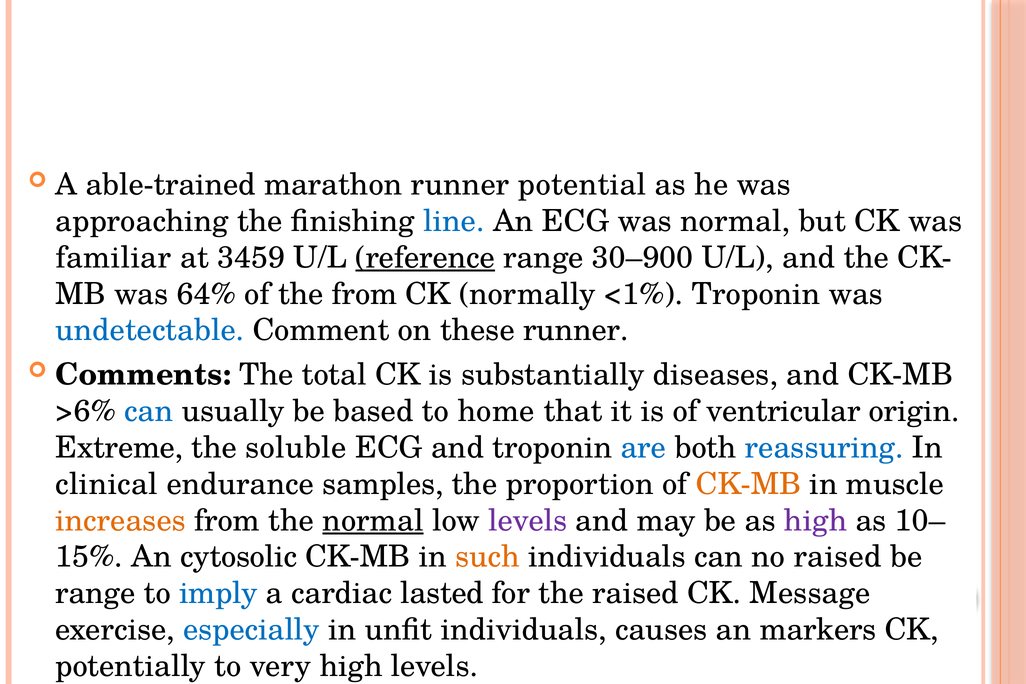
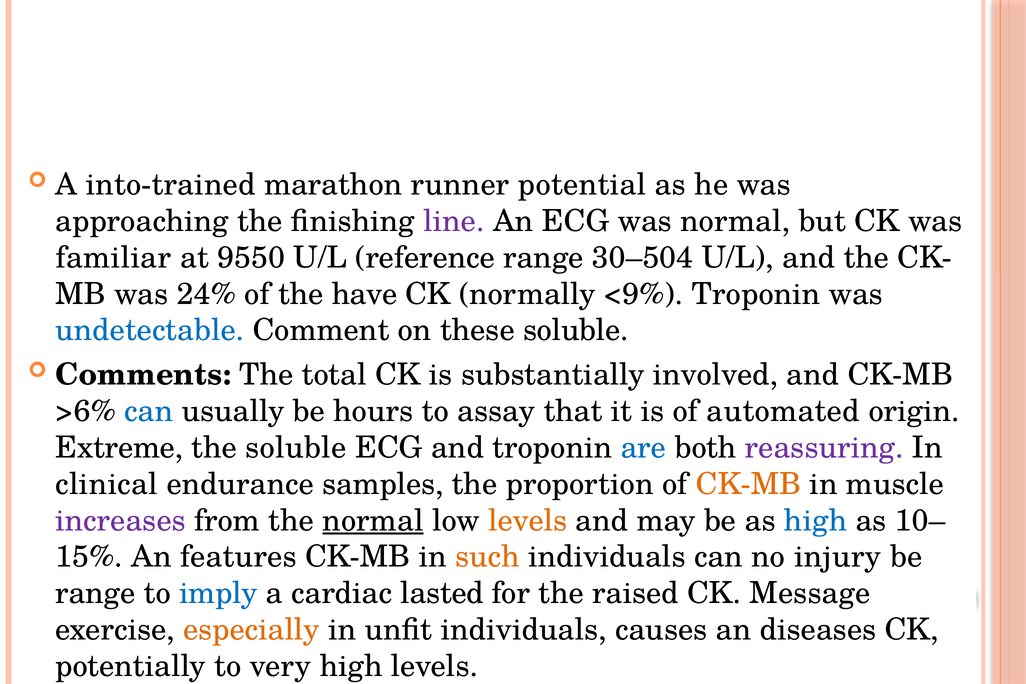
able-trained: able-trained -> into-trained
line colour: blue -> purple
3459: 3459 -> 9550
reference underline: present -> none
30–900: 30–900 -> 30–504
64%: 64% -> 24%
the from: from -> have
<1%: <1% -> <9%
these runner: runner -> soluble
diseases: diseases -> involved
based: based -> hours
home: home -> assay
ventricular: ventricular -> automated
reassuring colour: blue -> purple
increases colour: orange -> purple
levels at (528, 520) colour: purple -> orange
high at (816, 520) colour: purple -> blue
cytosolic: cytosolic -> features
no raised: raised -> injury
especially colour: blue -> orange
markers: markers -> diseases
